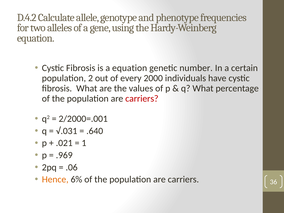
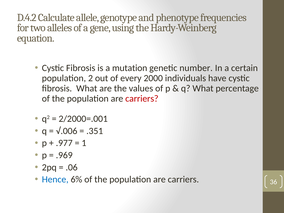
a equation: equation -> mutation
√.031: √.031 -> √.006
.640: .640 -> .351
.021: .021 -> .977
Hence colour: orange -> blue
